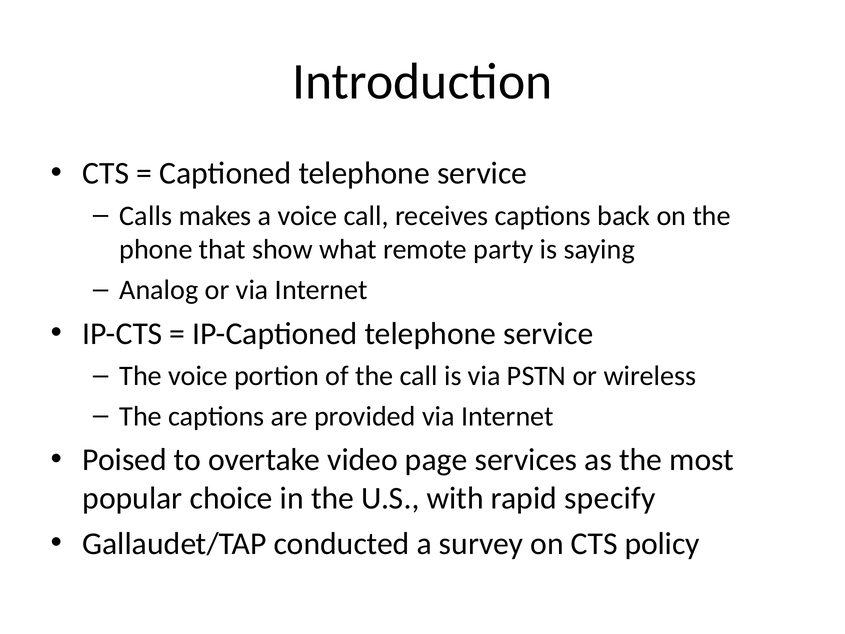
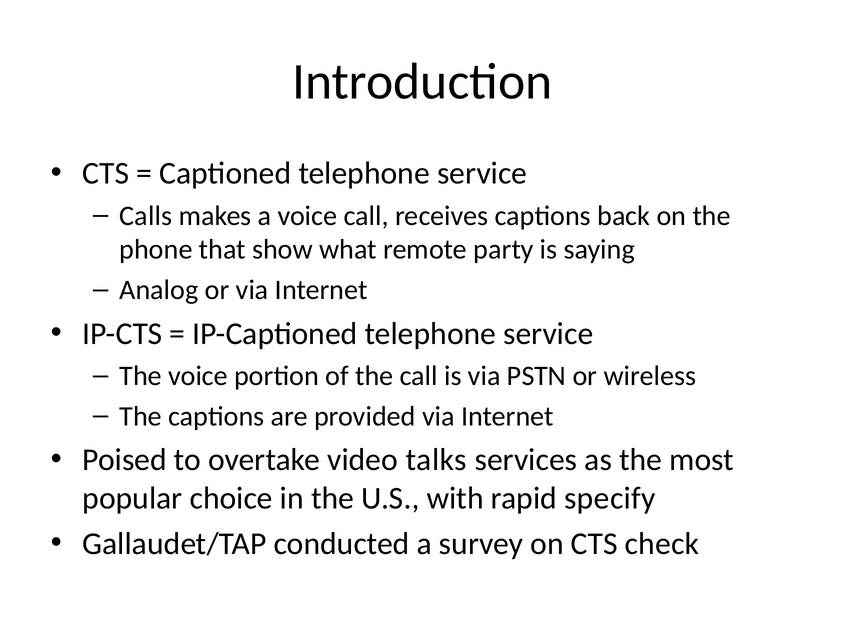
page: page -> talks
policy: policy -> check
